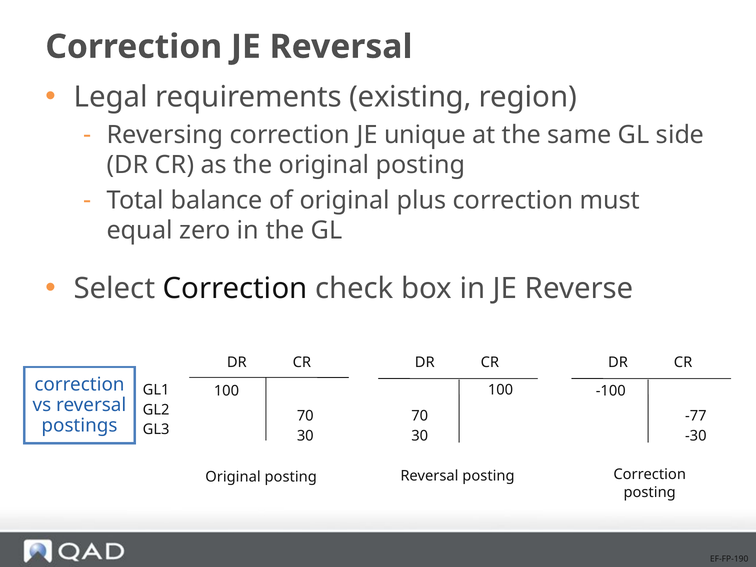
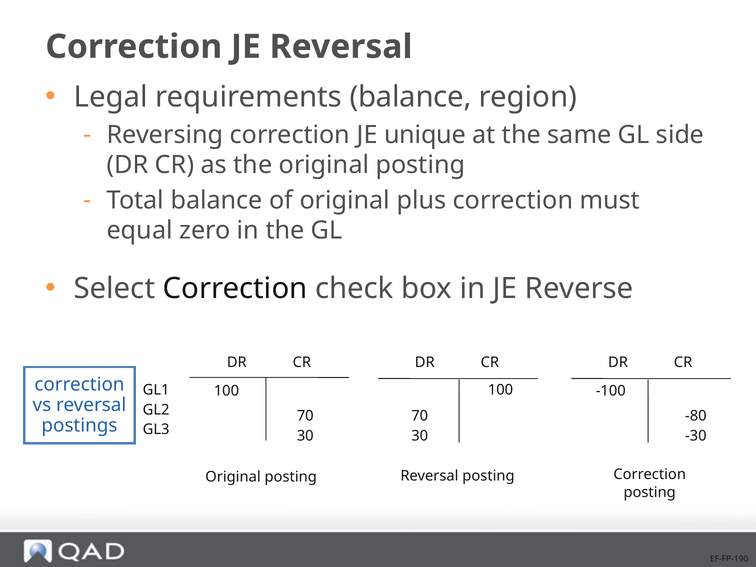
requirements existing: existing -> balance
-77: -77 -> -80
